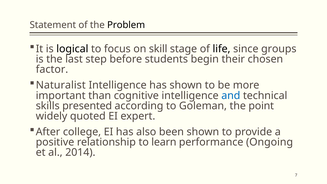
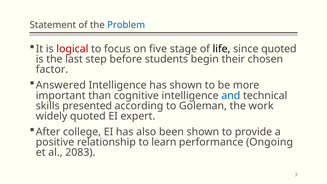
Problem colour: black -> blue
logical colour: black -> red
skill: skill -> five
since groups: groups -> quoted
Naturalist: Naturalist -> Answered
point: point -> work
2014: 2014 -> 2083
